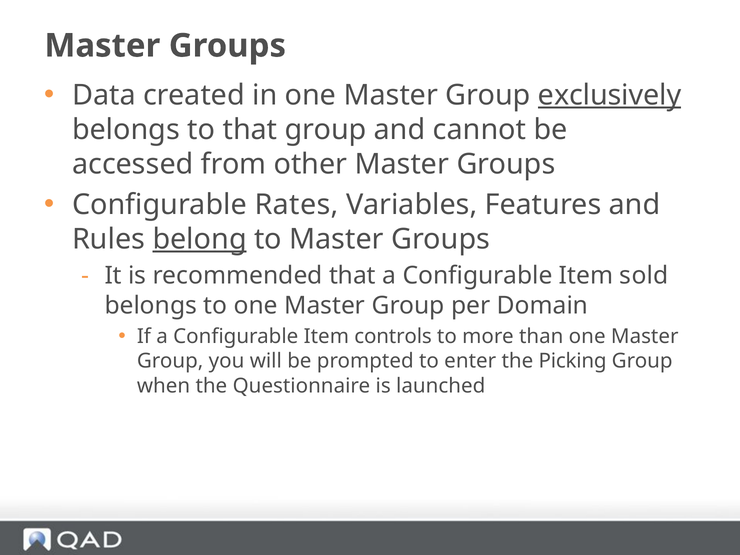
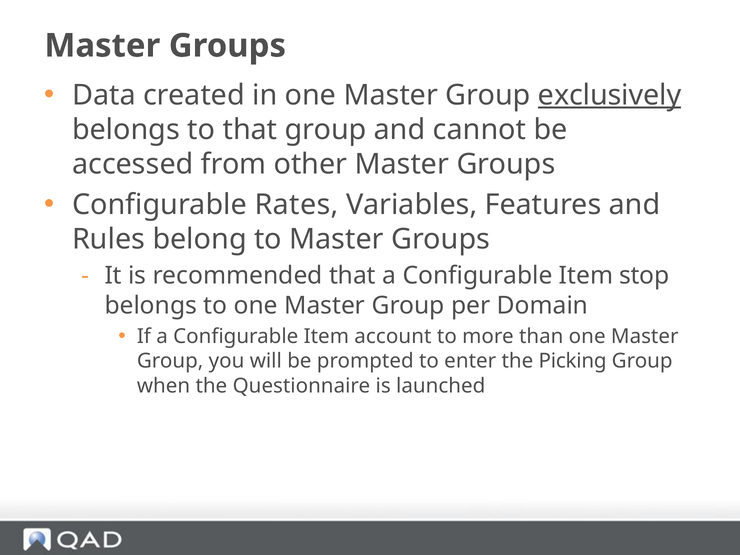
belong underline: present -> none
sold: sold -> stop
controls: controls -> account
